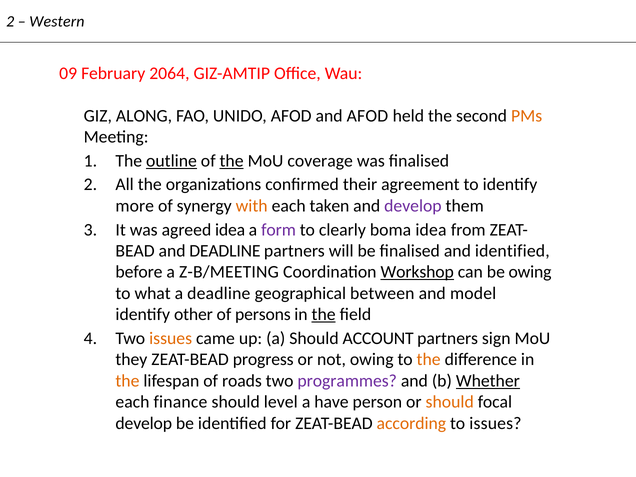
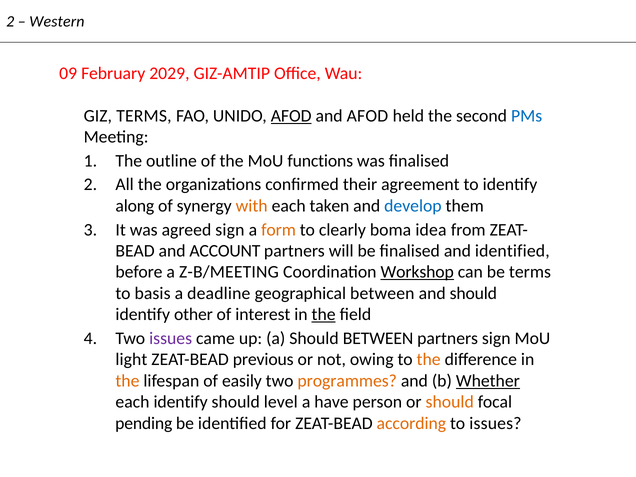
2064: 2064 -> 2029
GIZ ALONG: ALONG -> TERMS
AFOD at (291, 116) underline: none -> present
PMs colour: orange -> blue
outline underline: present -> none
the at (232, 161) underline: present -> none
coverage: coverage -> functions
more: more -> along
develop at (413, 206) colour: purple -> blue
agreed idea: idea -> sign
form colour: purple -> orange
and DEADLINE: DEADLINE -> ACCOUNT
be owing: owing -> terms
what: what -> basis
and model: model -> should
persons: persons -> interest
issues at (171, 338) colour: orange -> purple
Should ACCOUNT: ACCOUNT -> BETWEEN
they: they -> light
progress: progress -> previous
roads: roads -> easily
programmes colour: purple -> orange
each finance: finance -> identify
develop at (144, 423): develop -> pending
